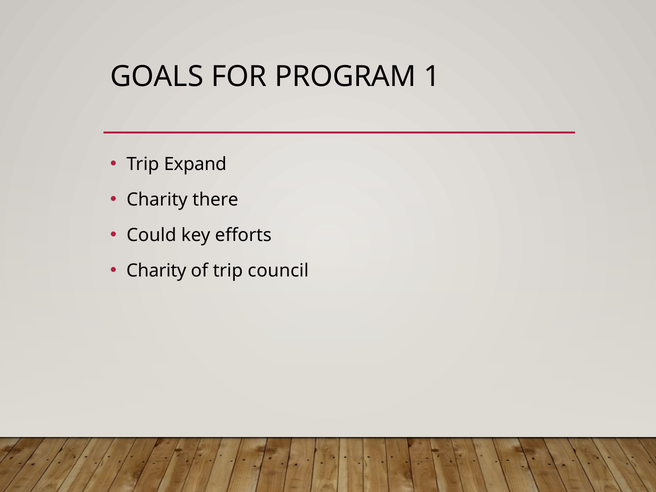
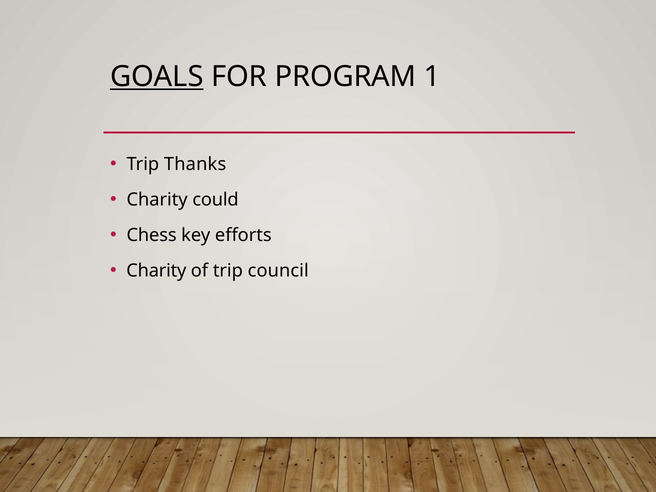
GOALS underline: none -> present
Expand: Expand -> Thanks
there: there -> could
Could: Could -> Chess
